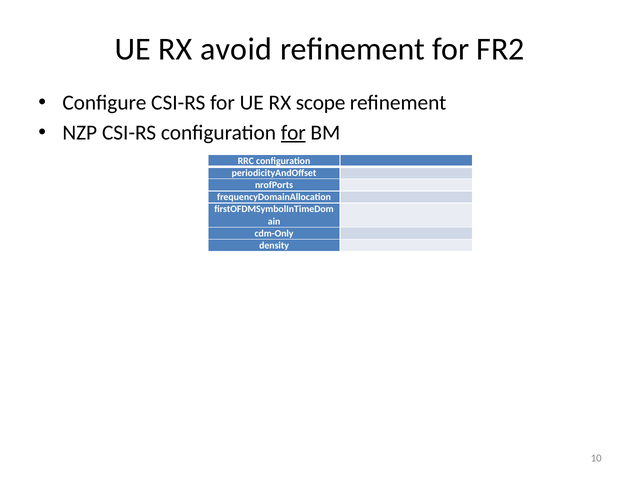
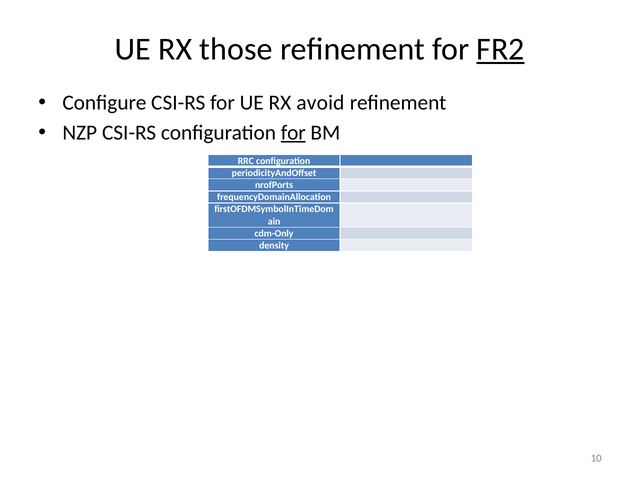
avoid: avoid -> those
FR2 underline: none -> present
scope: scope -> avoid
